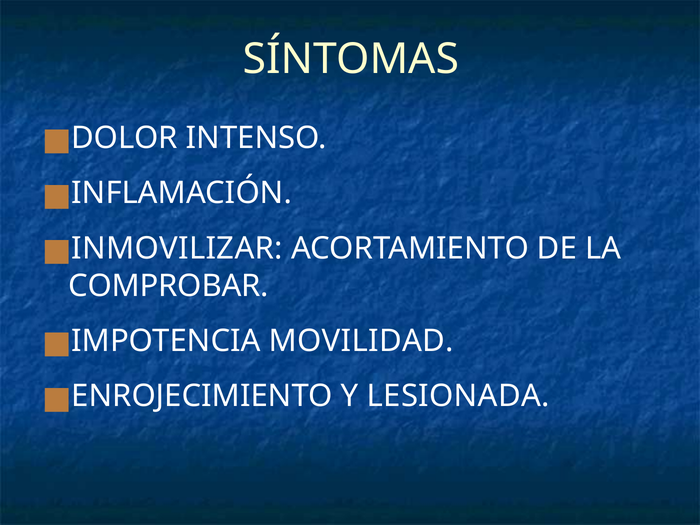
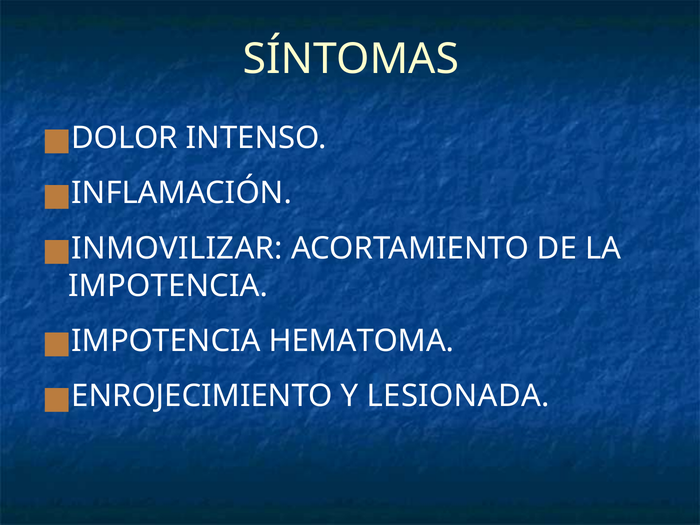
COMPROBAR at (168, 286): COMPROBAR -> IMPOTENCIA
MOVILIDAD: MOVILIDAD -> HEMATOMA
